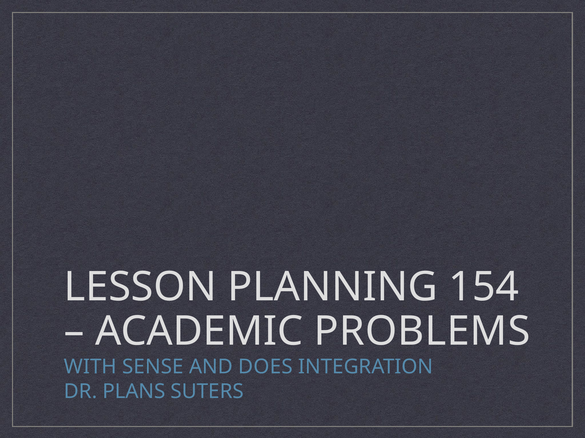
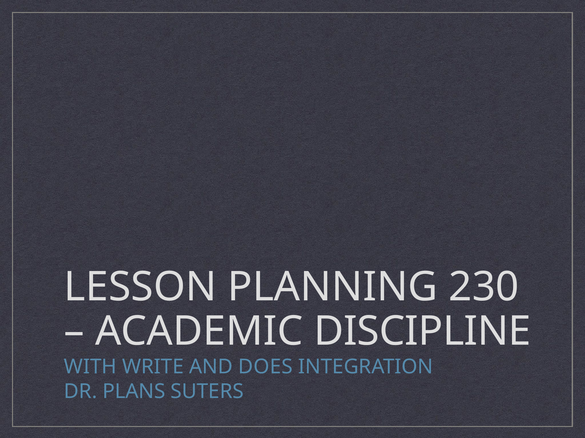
154: 154 -> 230
PROBLEMS: PROBLEMS -> DISCIPLINE
SENSE: SENSE -> WRITE
